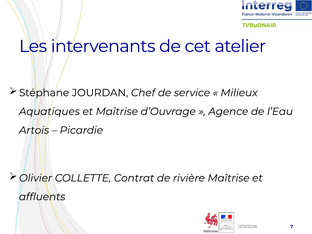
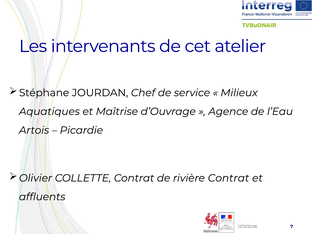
rivière Maîtrise: Maîtrise -> Contrat
